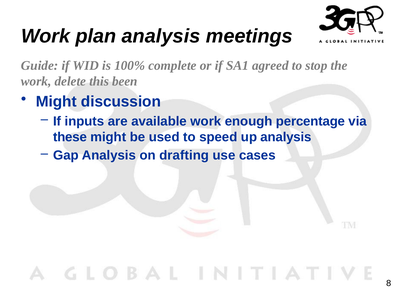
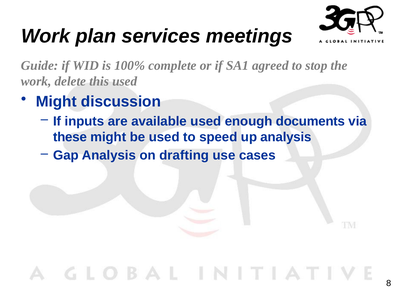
plan analysis: analysis -> services
this been: been -> used
available work: work -> used
percentage: percentage -> documents
